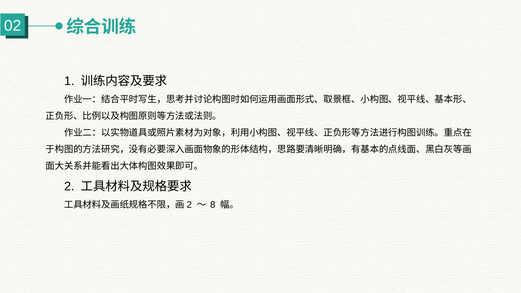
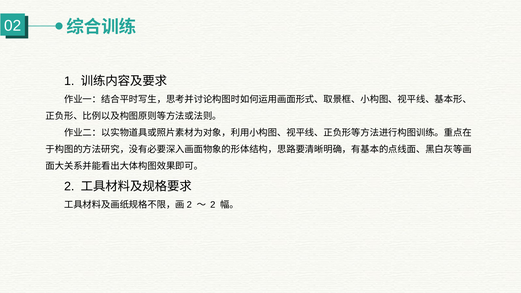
8 at (213, 205): 8 -> 2
